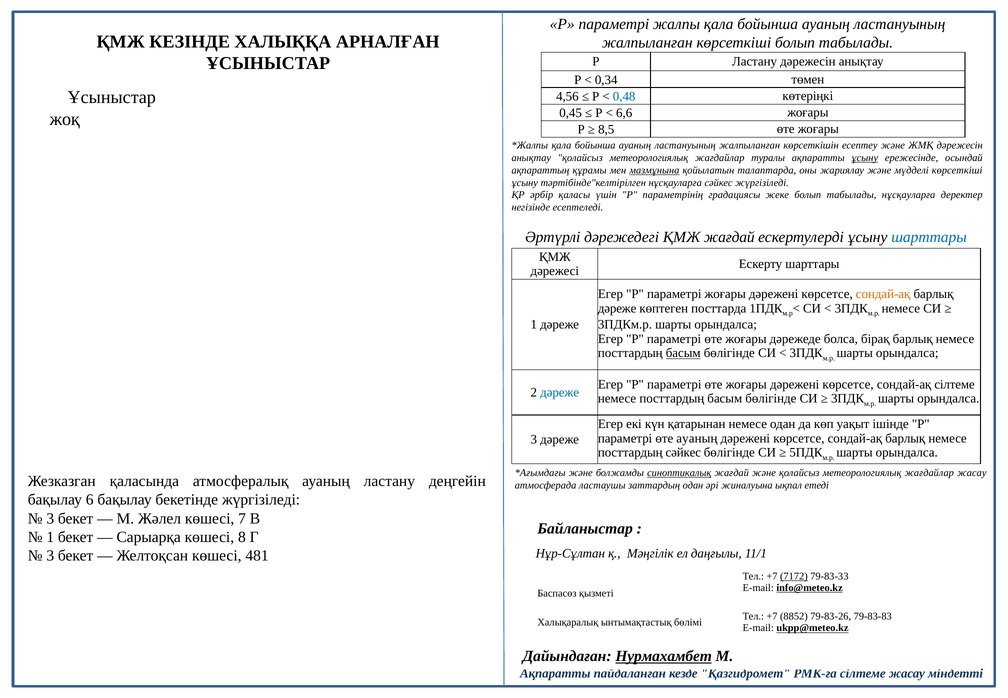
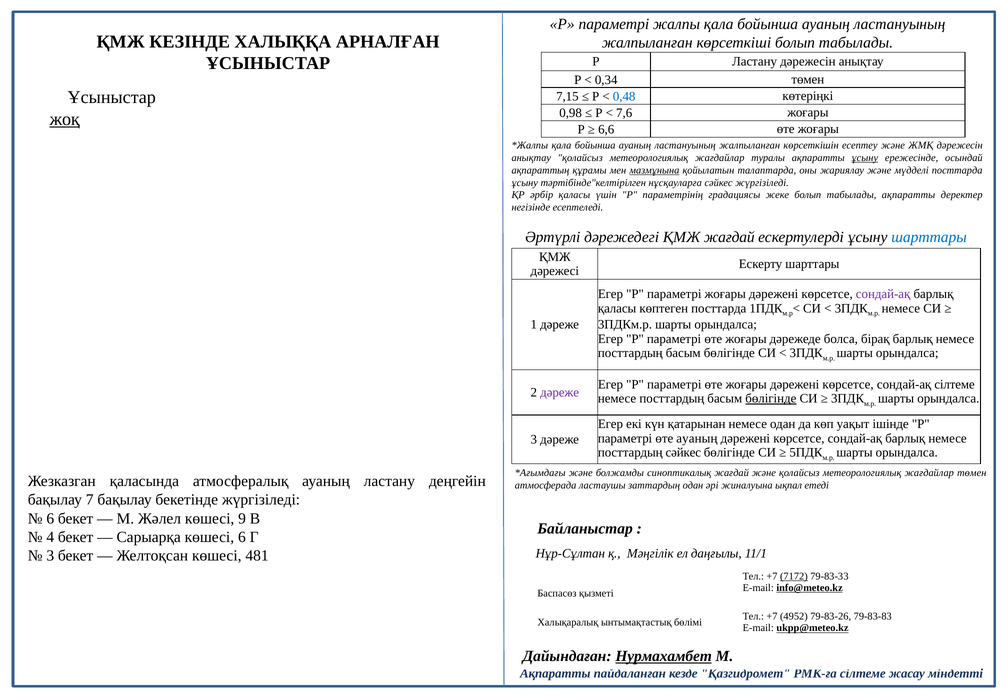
4,56: 4,56 -> 7,15
0,45: 0,45 -> 0,98
6,6: 6,6 -> 7,6
жоқ underline: none -> present
8,5: 8,5 -> 6,6
мүдделі көрсеткіші: көрсеткіші -> посттарда
табылады нұсқауларға: нұсқауларға -> ақпаратты
сондай-ақ at (883, 294) colour: orange -> purple
дәреже at (617, 308): дәреже -> қаласы
басым at (683, 353) underline: present -> none
дәреже at (560, 392) colour: blue -> purple
бөлігінде at (771, 398) underline: none -> present
синоптикалық underline: present -> none
жағдайлар жасау: жасау -> төмен
6: 6 -> 7
3 at (50, 518): 3 -> 6
7: 7 -> 9
1 at (50, 537): 1 -> 4
көшесі 8: 8 -> 6
8852: 8852 -> 4952
